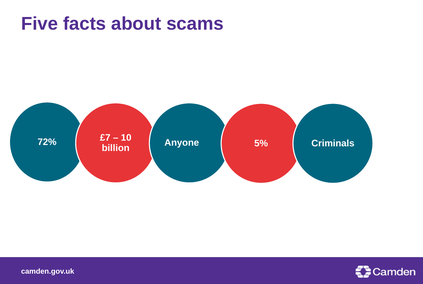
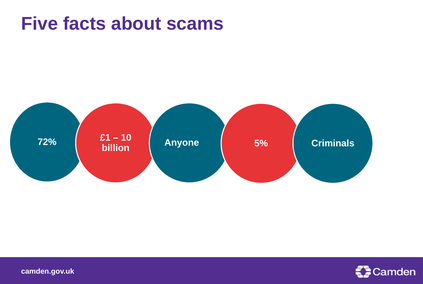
£7: £7 -> £1
